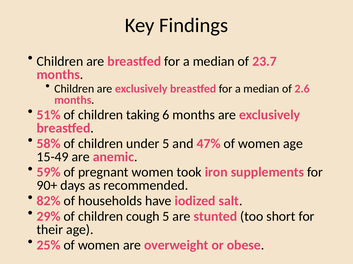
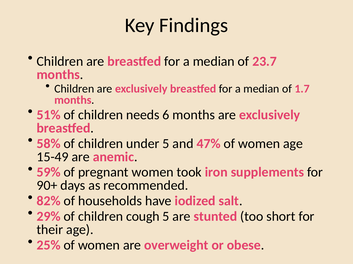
2.6: 2.6 -> 1.7
taking: taking -> needs
